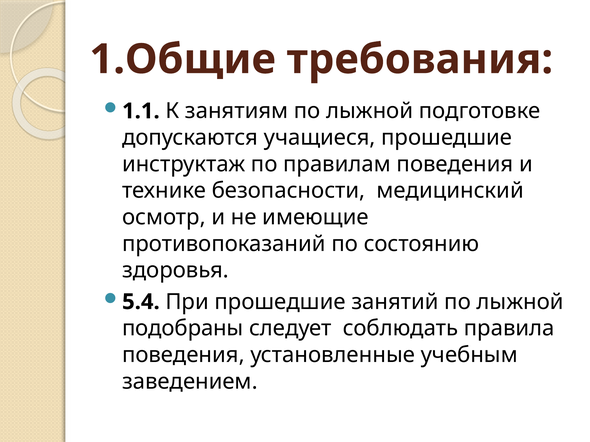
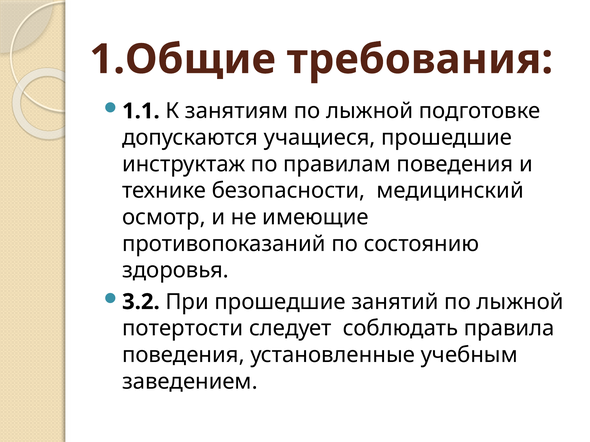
5.4: 5.4 -> 3.2
подобраны: подобраны -> потертости
